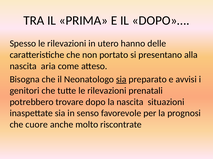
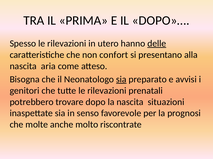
delle underline: none -> present
portato: portato -> confort
cuore: cuore -> molte
